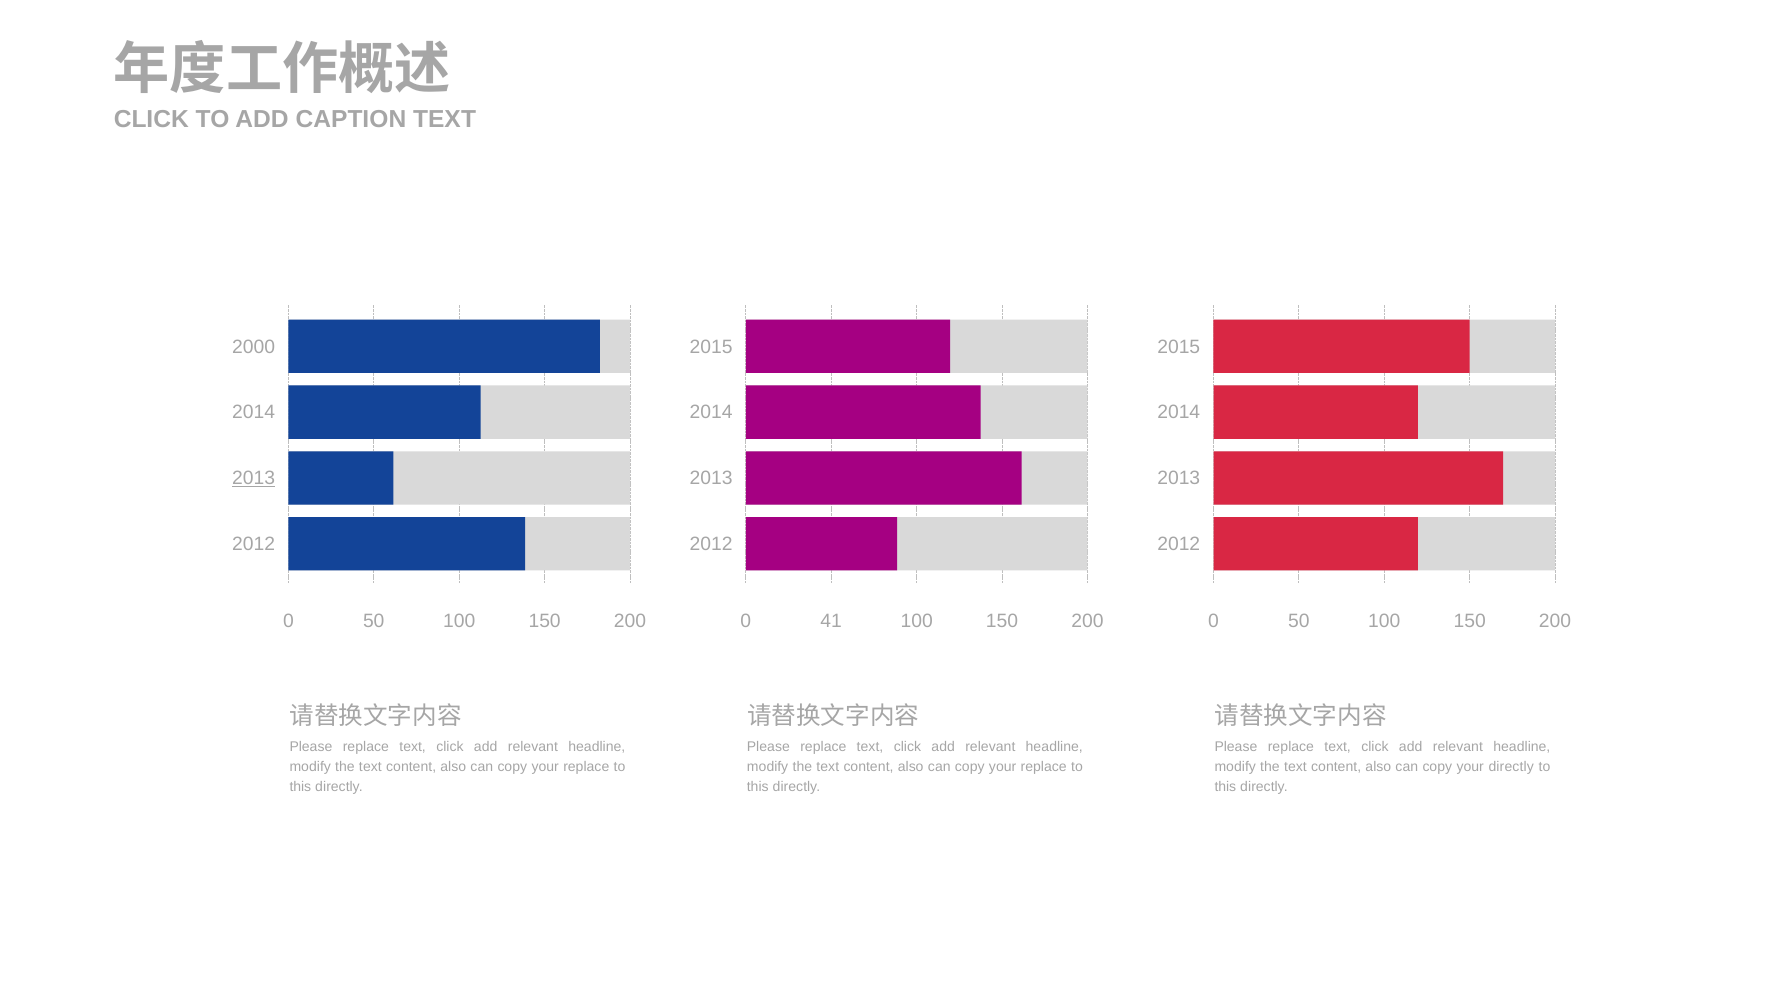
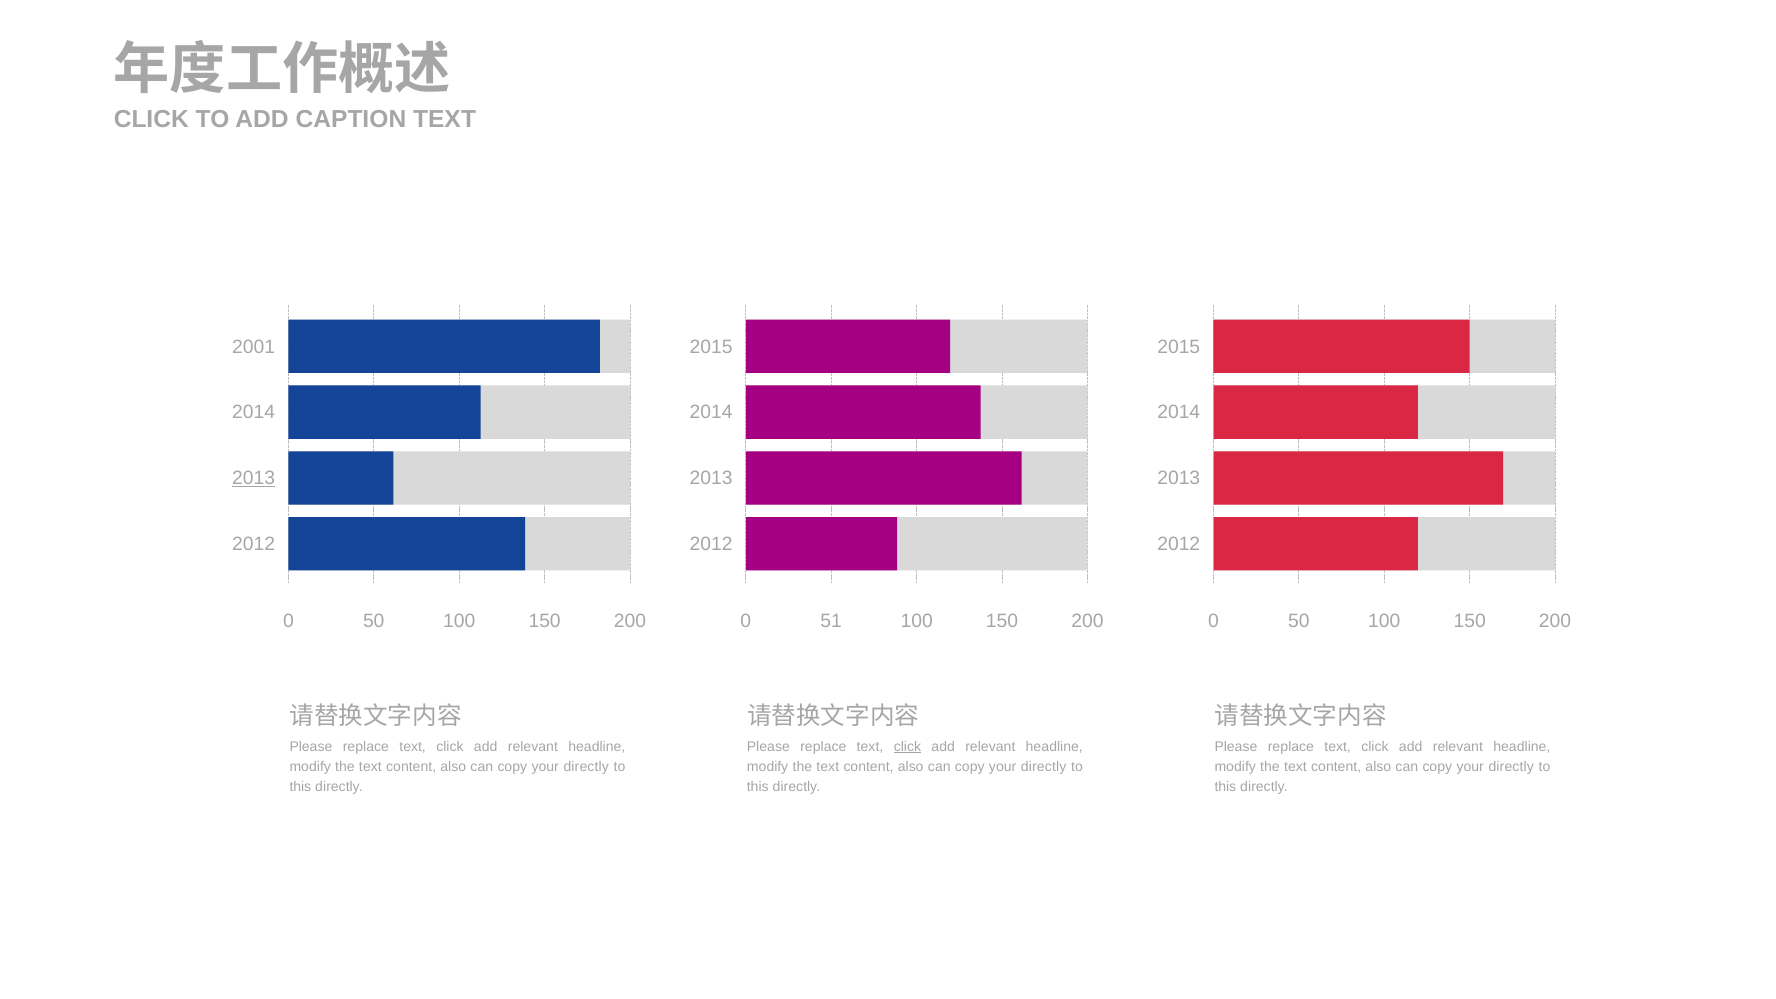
2000: 2000 -> 2001
41: 41 -> 51
click at (907, 747) underline: none -> present
replace at (586, 767): replace -> directly
replace at (1044, 767): replace -> directly
